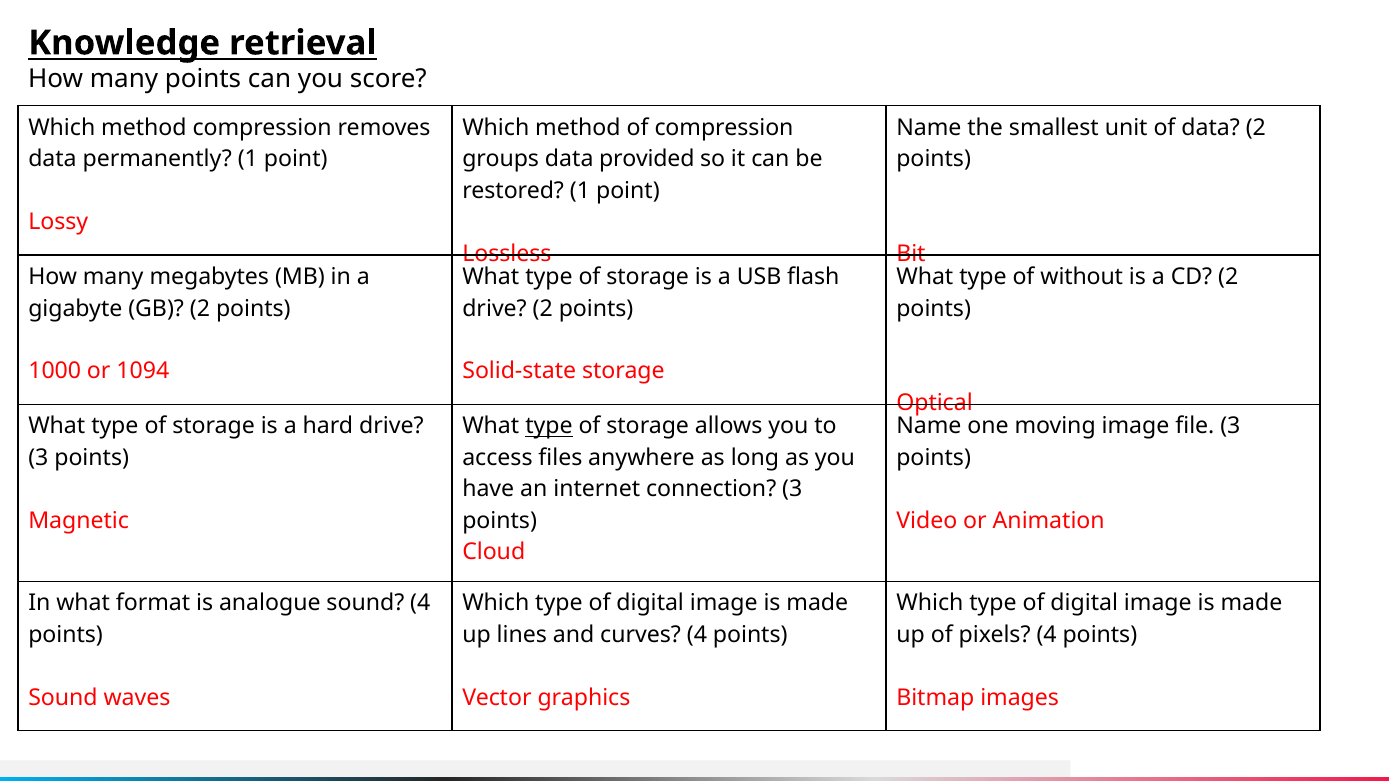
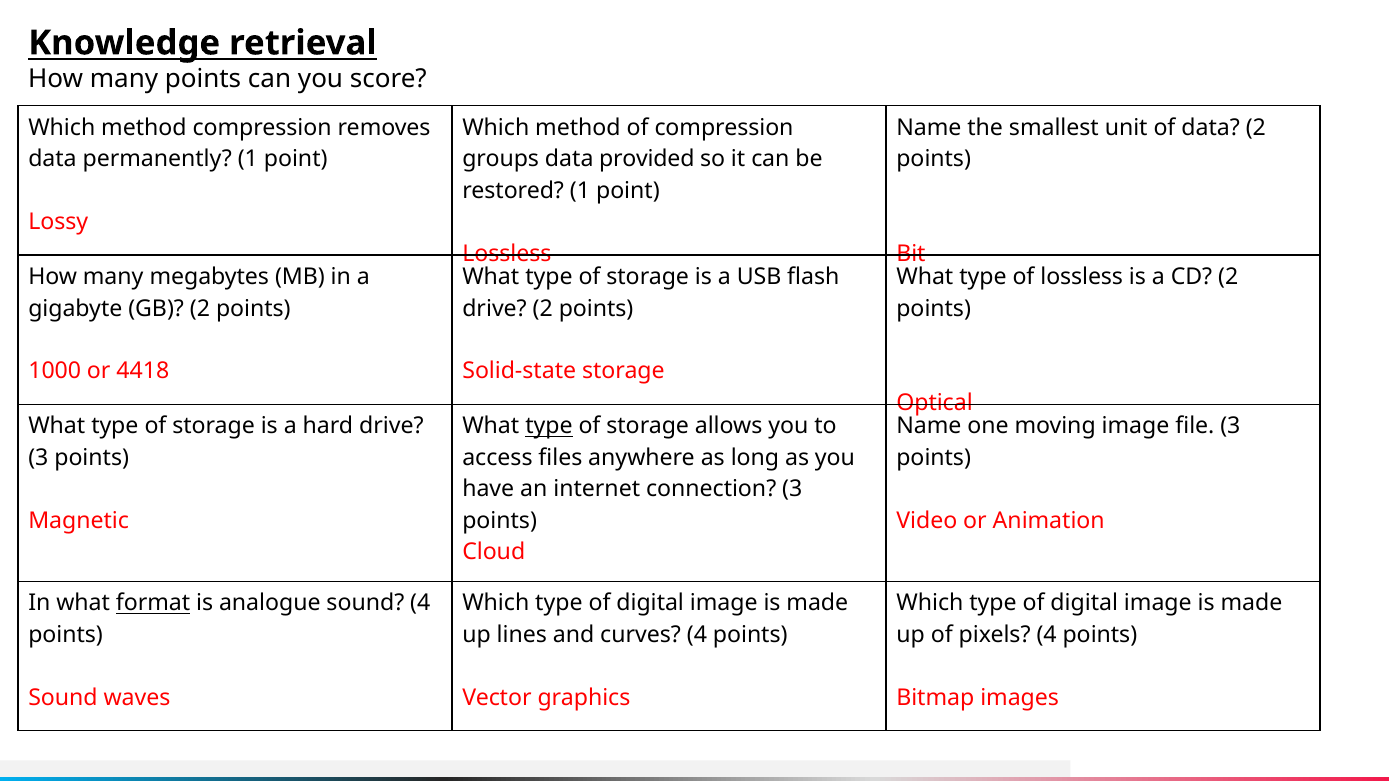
of without: without -> lossless
1094: 1094 -> 4418
format underline: none -> present
